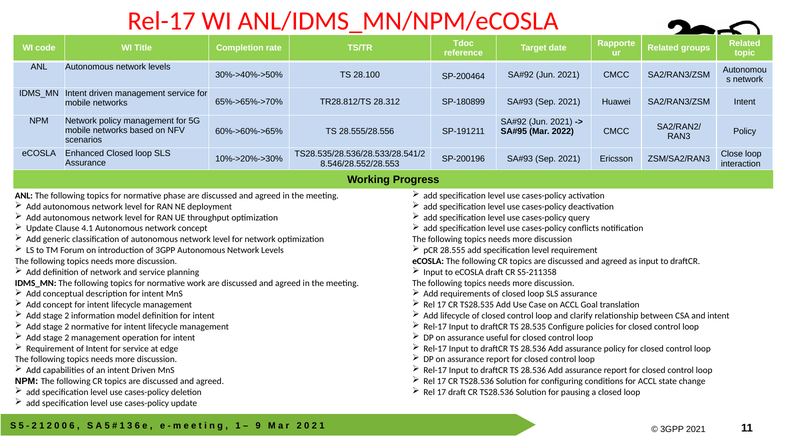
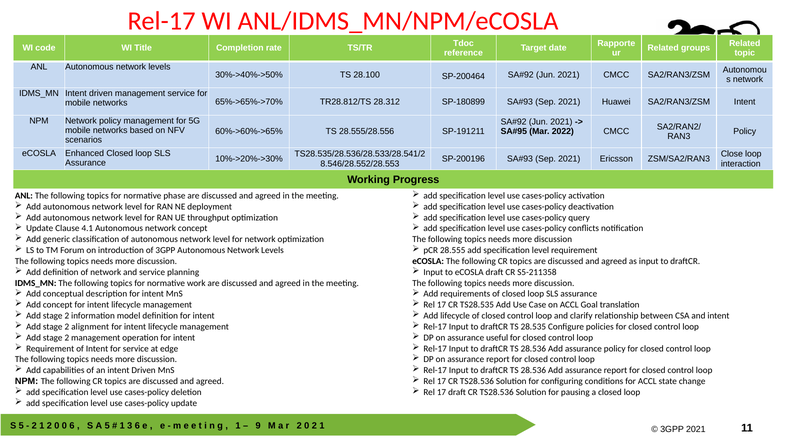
2 normative: normative -> alignment
